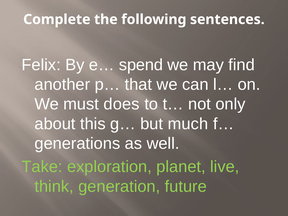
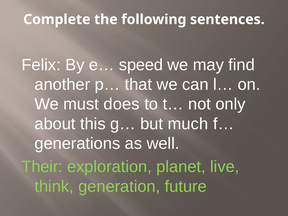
spend: spend -> speed
Take: Take -> Their
